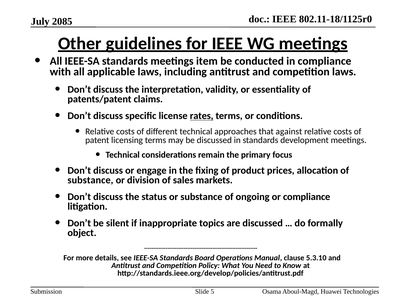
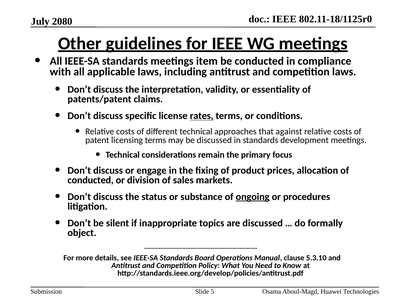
2085: 2085 -> 2080
substance at (90, 180): substance -> conducted
ongoing underline: none -> present
or compliance: compliance -> procedures
